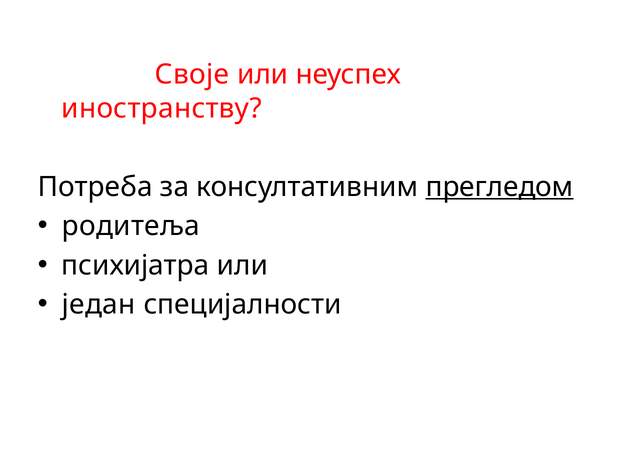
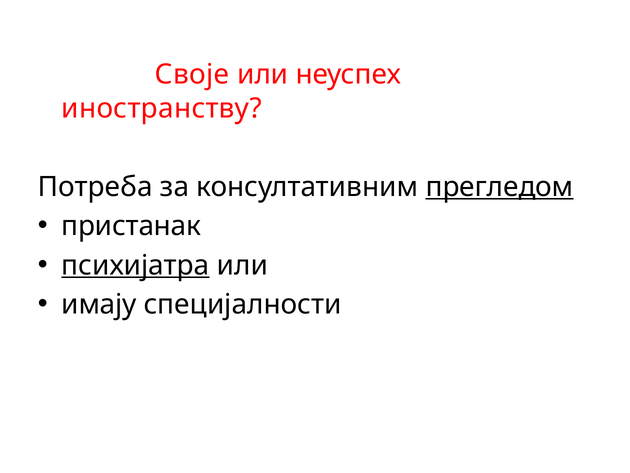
родитеља: родитеља -> пристанак
психијатра underline: none -> present
један: један -> имају
